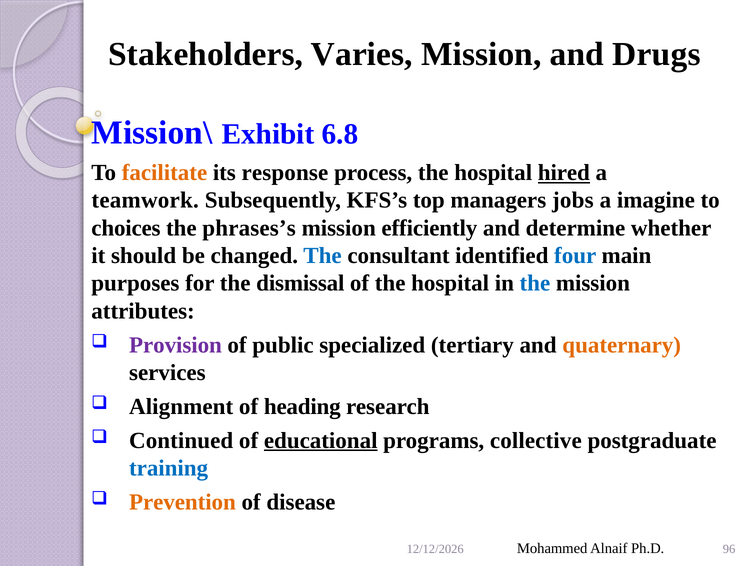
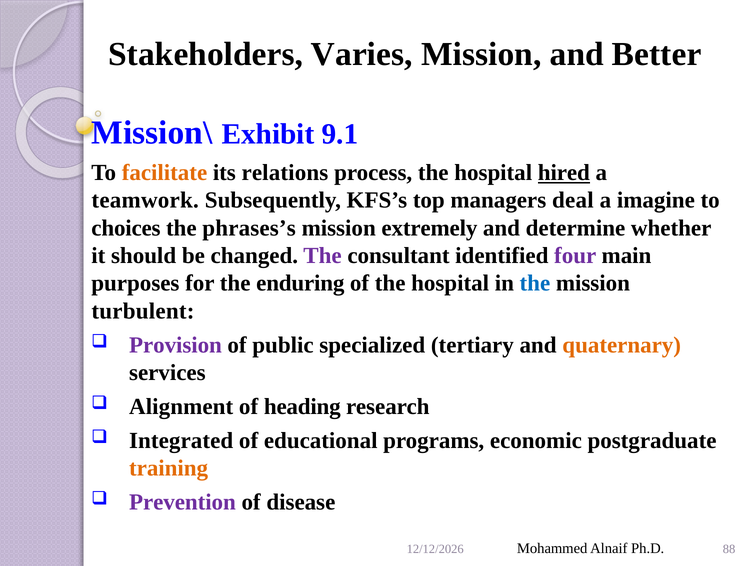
Drugs: Drugs -> Better
6.8: 6.8 -> 9.1
response: response -> relations
jobs: jobs -> deal
efficiently: efficiently -> extremely
The at (323, 255) colour: blue -> purple
four colour: blue -> purple
dismissal: dismissal -> enduring
attributes: attributes -> turbulent
Continued: Continued -> Integrated
educational underline: present -> none
collective: collective -> economic
training colour: blue -> orange
Prevention colour: orange -> purple
96: 96 -> 88
